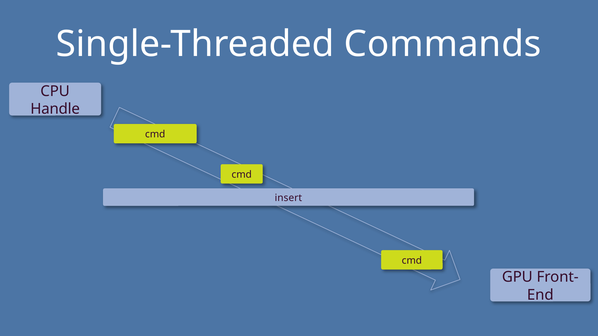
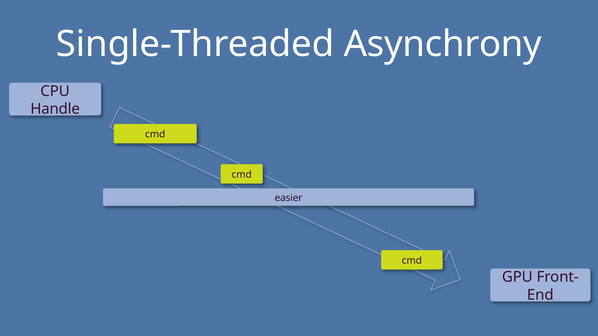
Commands: Commands -> Asynchrony
insert: insert -> easier
